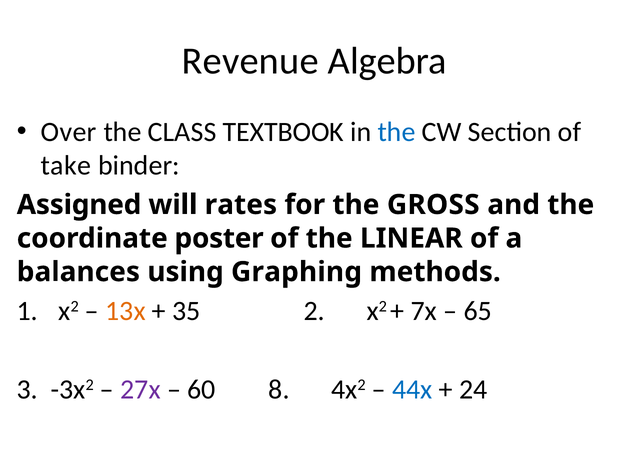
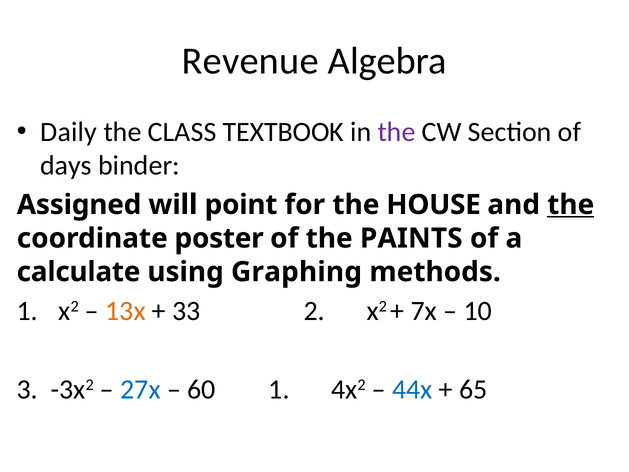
Over: Over -> Daily
the at (397, 132) colour: blue -> purple
take: take -> days
rates: rates -> point
GROSS: GROSS -> HOUSE
the at (571, 205) underline: none -> present
LINEAR: LINEAR -> PAINTS
balances: balances -> calculate
35: 35 -> 33
65: 65 -> 10
27x colour: purple -> blue
60 8: 8 -> 1
24: 24 -> 65
